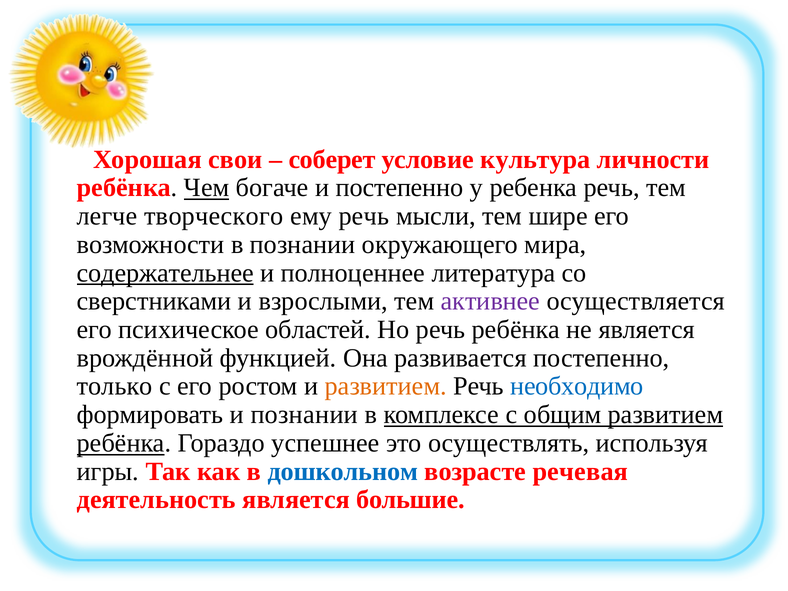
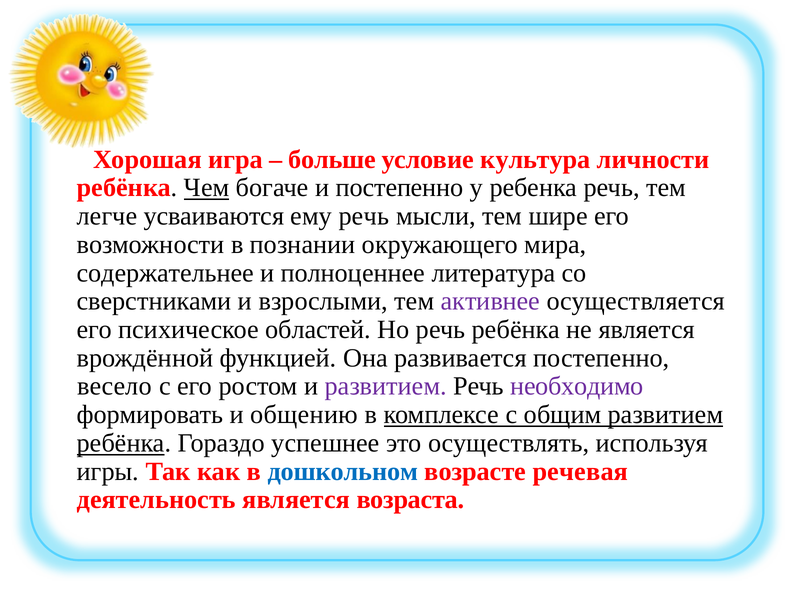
свои: свои -> игра
соберет: соберет -> больше
творческого: творческого -> усваиваются
содержательнее underline: present -> none
только: только -> весело
развитием at (386, 386) colour: orange -> purple
необходимо colour: blue -> purple
и познании: познании -> общению
большие: большие -> возраста
